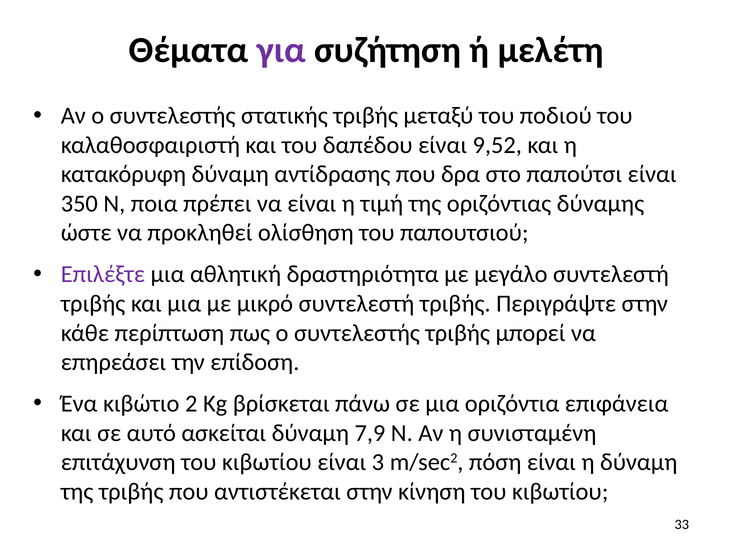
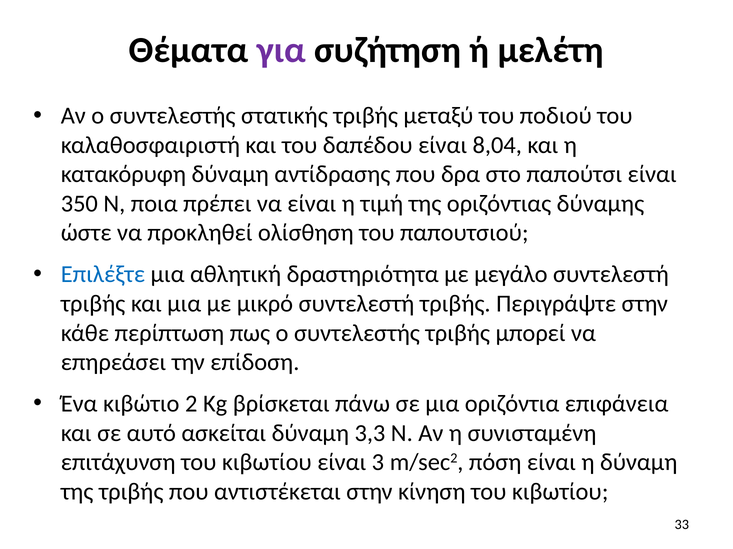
9,52: 9,52 -> 8,04
Επιλέξτε colour: purple -> blue
7,9: 7,9 -> 3,3
